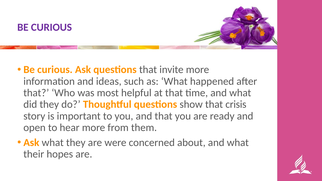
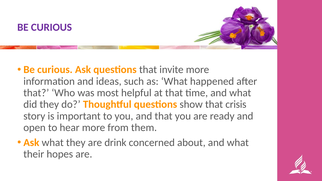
were: were -> drink
